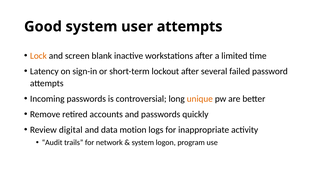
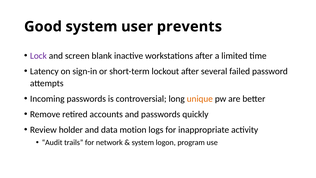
user attempts: attempts -> prevents
Lock colour: orange -> purple
digital: digital -> holder
